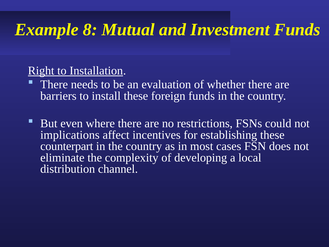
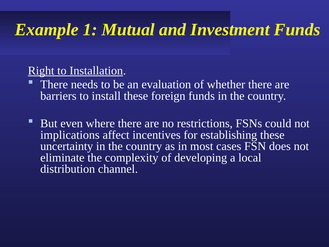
8: 8 -> 1
counterpart: counterpart -> uncertainty
